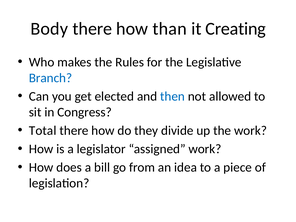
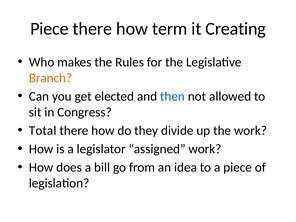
Body at (49, 29): Body -> Piece
than: than -> term
Branch colour: blue -> orange
